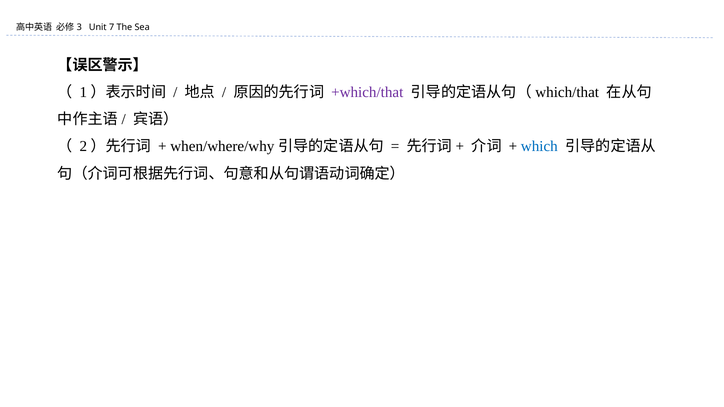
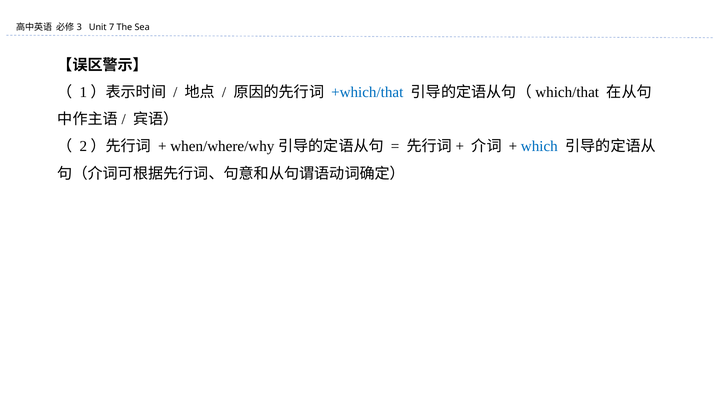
+which/that colour: purple -> blue
